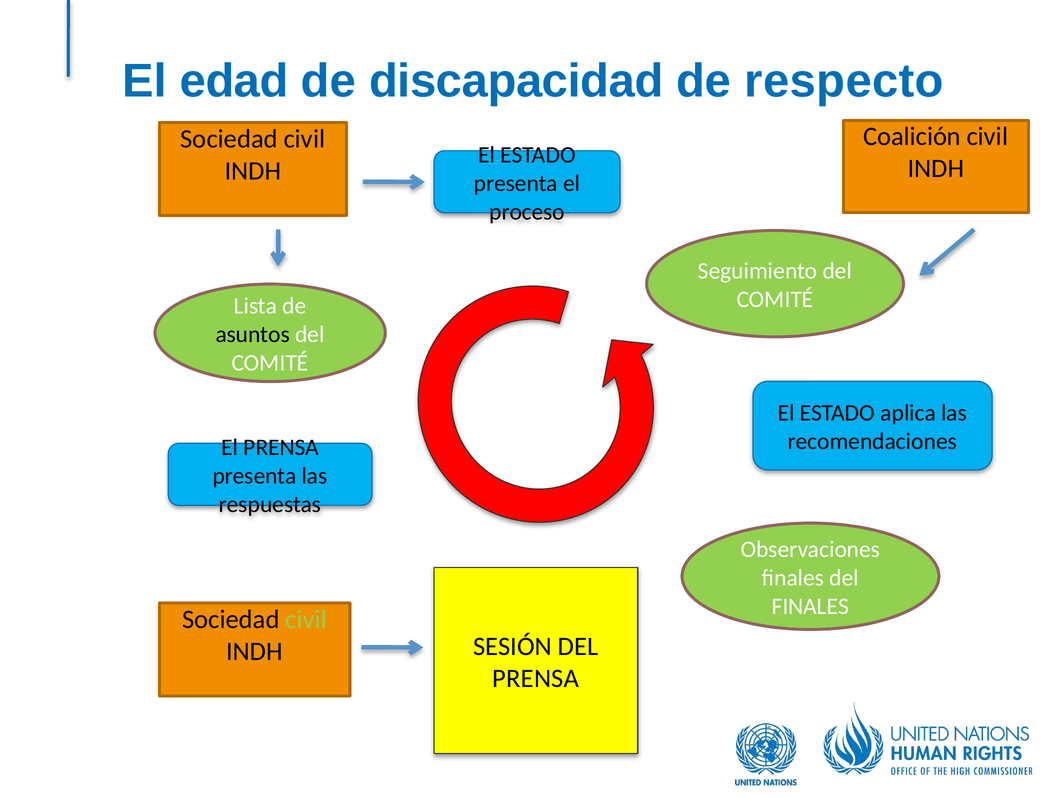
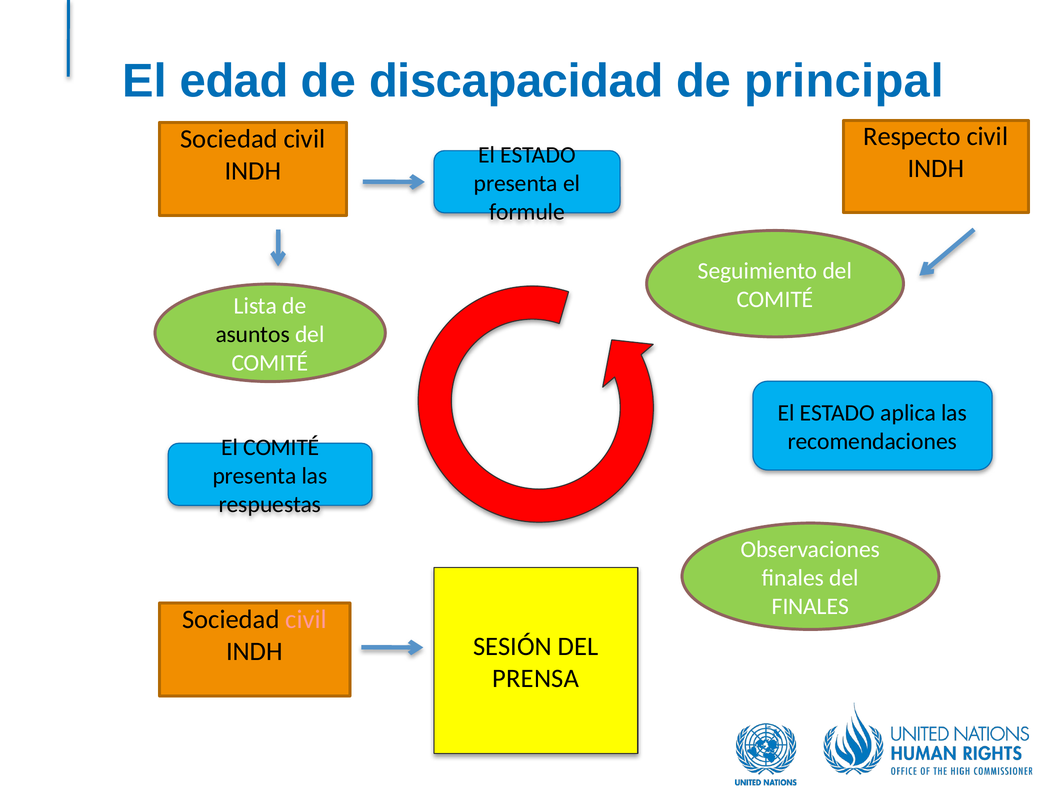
respecto: respecto -> principal
Coalición: Coalición -> Respecto
proceso: proceso -> formule
El PRENSA: PRENSA -> COMITÉ
civil at (306, 619) colour: light green -> pink
